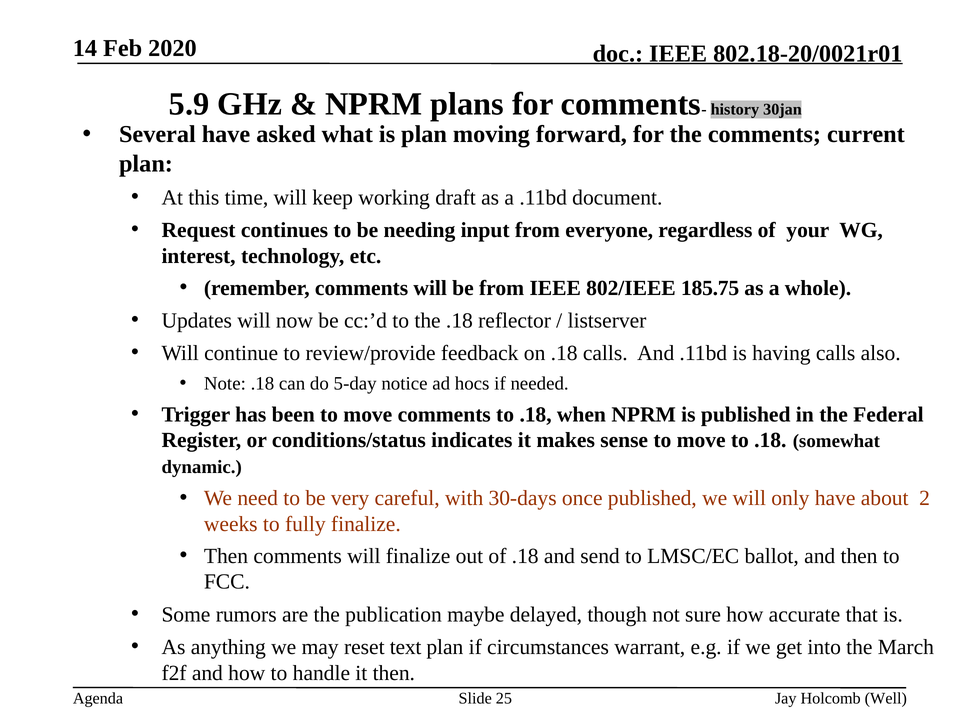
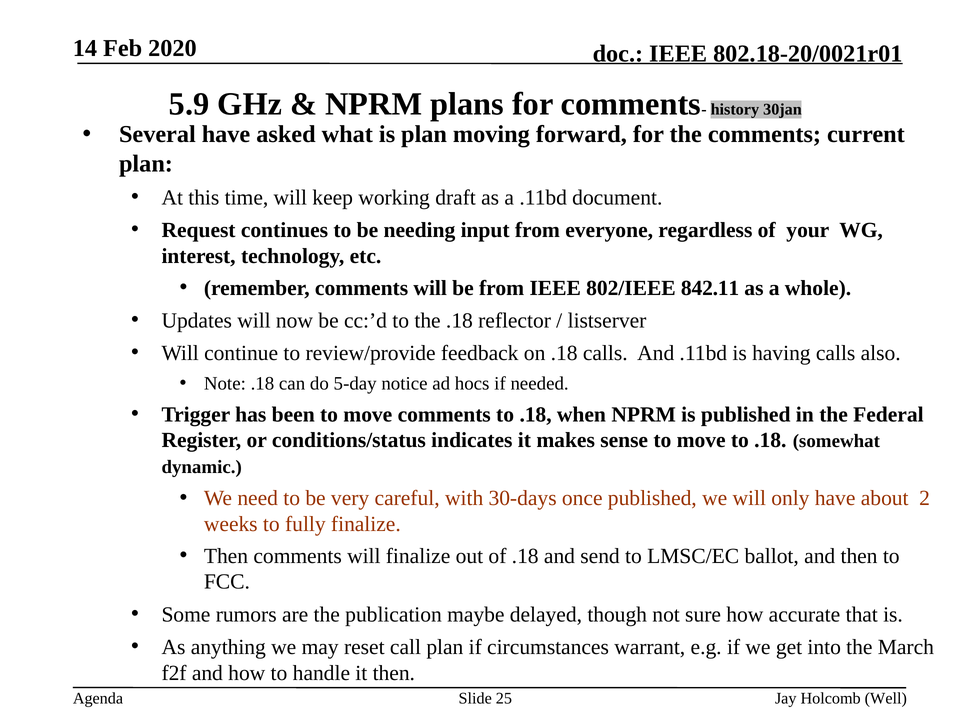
185.75: 185.75 -> 842.11
text: text -> call
